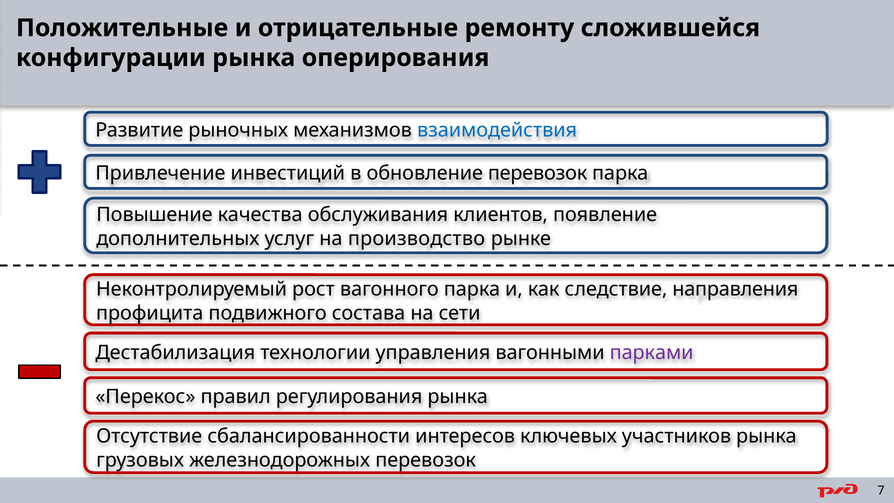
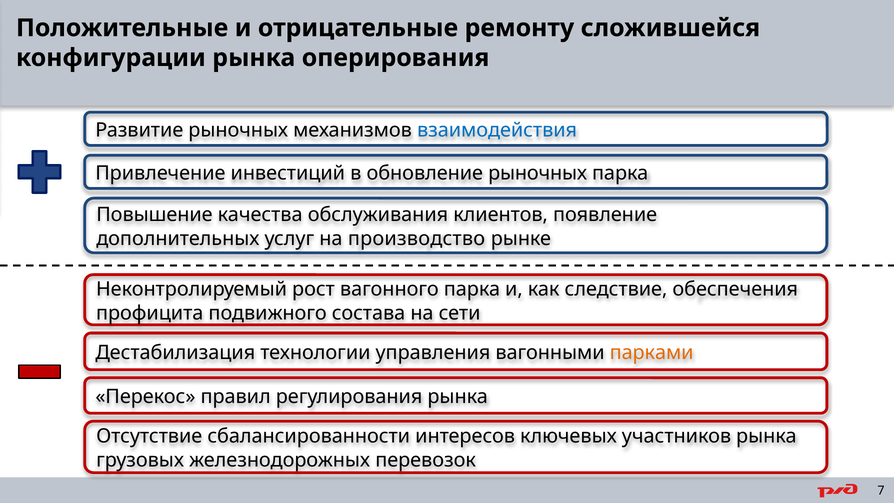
обновление перевозок: перевозок -> рыночных
направления: направления -> обеспечения
парками colour: purple -> orange
